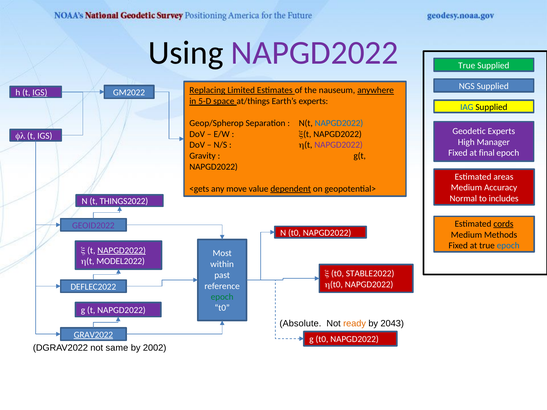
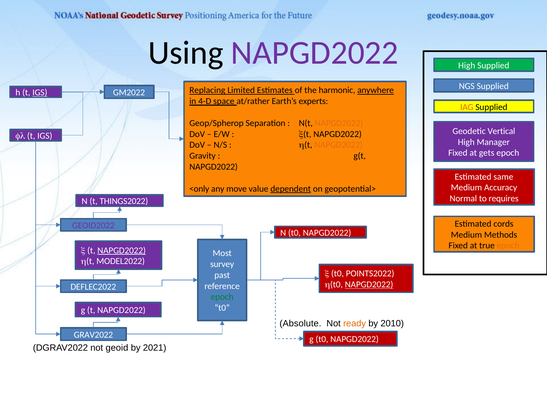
True at (467, 65): True -> High
nauseum: nauseum -> harmonic
5-D: 5-D -> 4-D
at/things: at/things -> at/rather
IAG colour: blue -> orange
NAPGD2022 at (339, 123) colour: blue -> orange
Geodetic Experts: Experts -> Vertical
NAPGD2022 at (339, 145) colour: purple -> orange
final: final -> gets
areas: areas -> same
<gets: <gets -> <only
includes: includes -> requires
cords underline: present -> none
epoch at (508, 246) colour: blue -> orange
within: within -> survey
STABLE2022: STABLE2022 -> POINTS2022
NAPGD2022 at (369, 285) underline: none -> present
2043: 2043 -> 2010
GRAV2022 underline: present -> none
same: same -> geoid
2002: 2002 -> 2021
